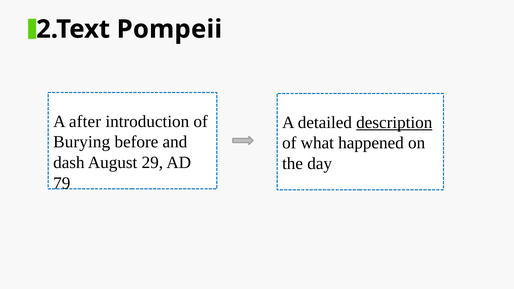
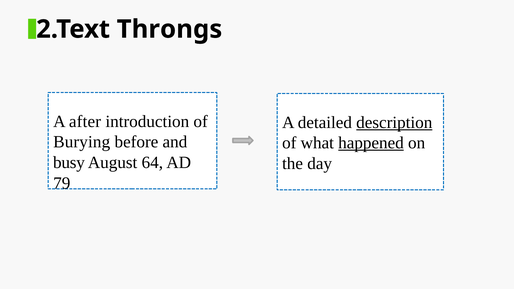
Pompeii: Pompeii -> Throngs
happened underline: none -> present
dash: dash -> busy
29: 29 -> 64
